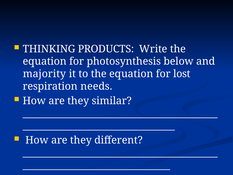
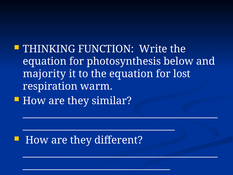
PRODUCTS: PRODUCTS -> FUNCTION
needs: needs -> warm
